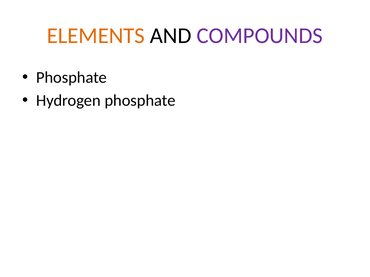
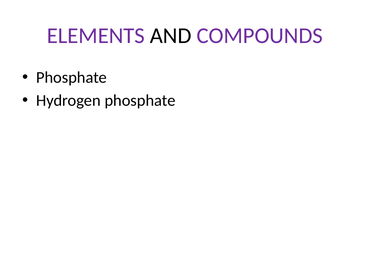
ELEMENTS colour: orange -> purple
